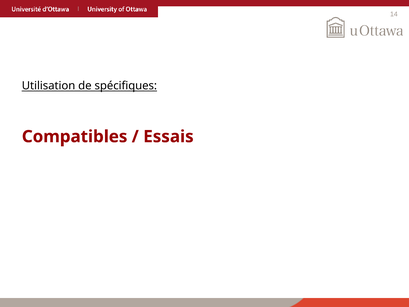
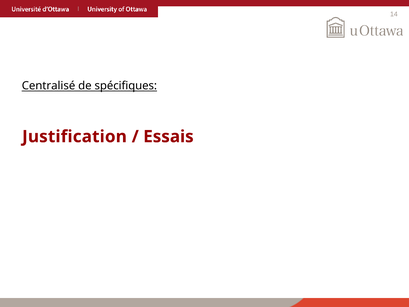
Utilisation: Utilisation -> Centralisé
Compatibles: Compatibles -> Justification
